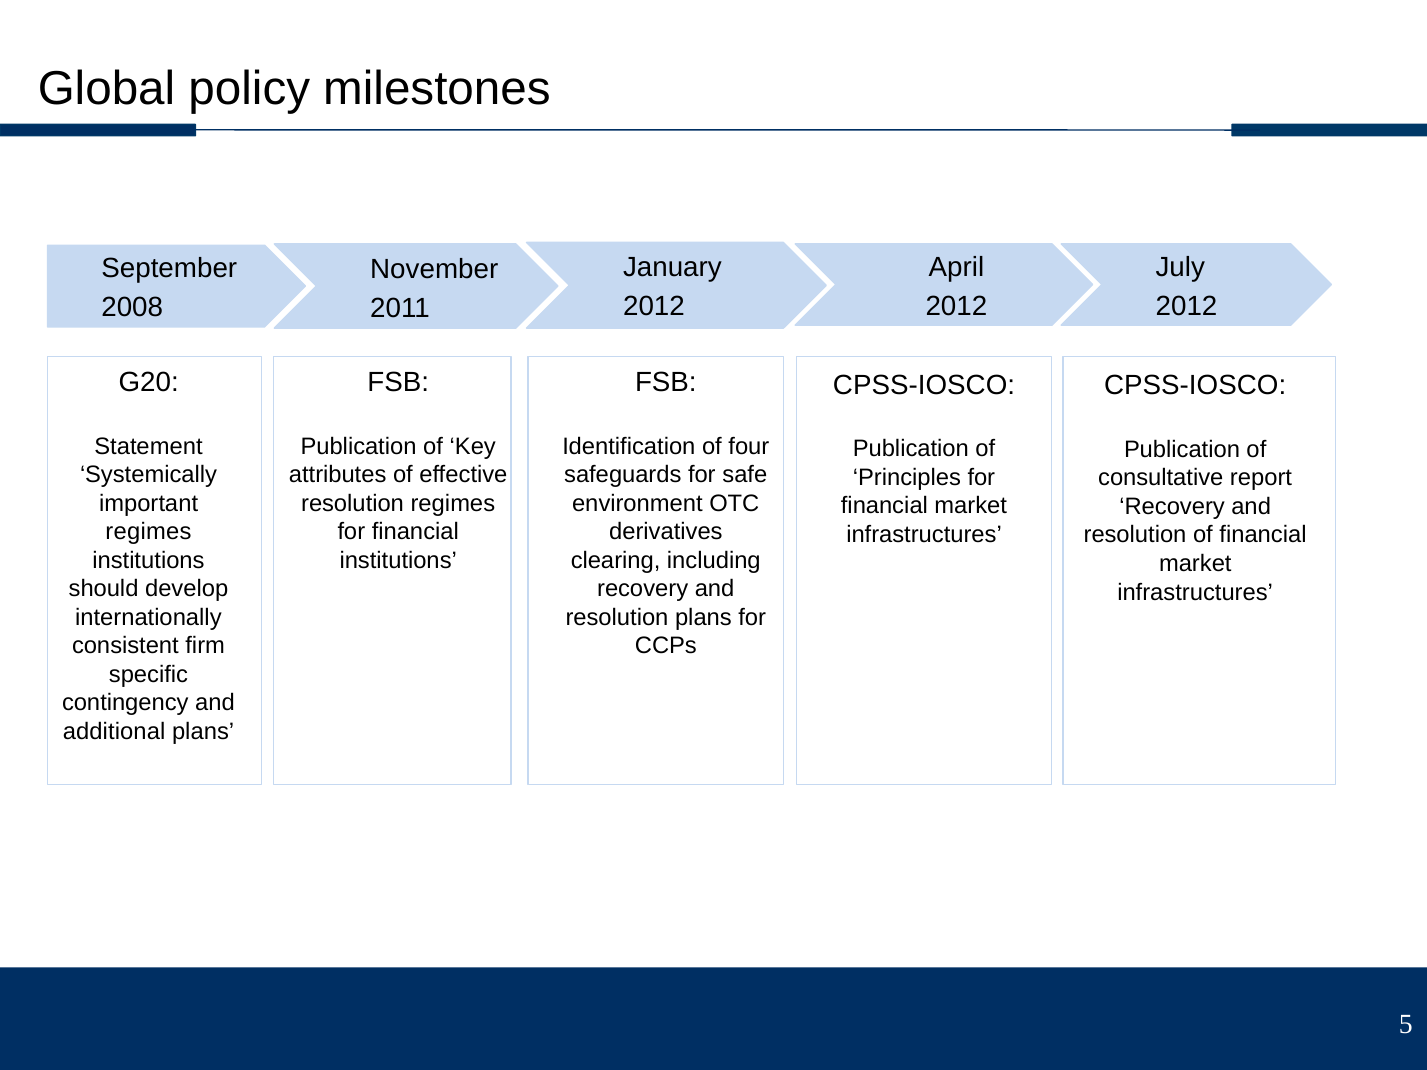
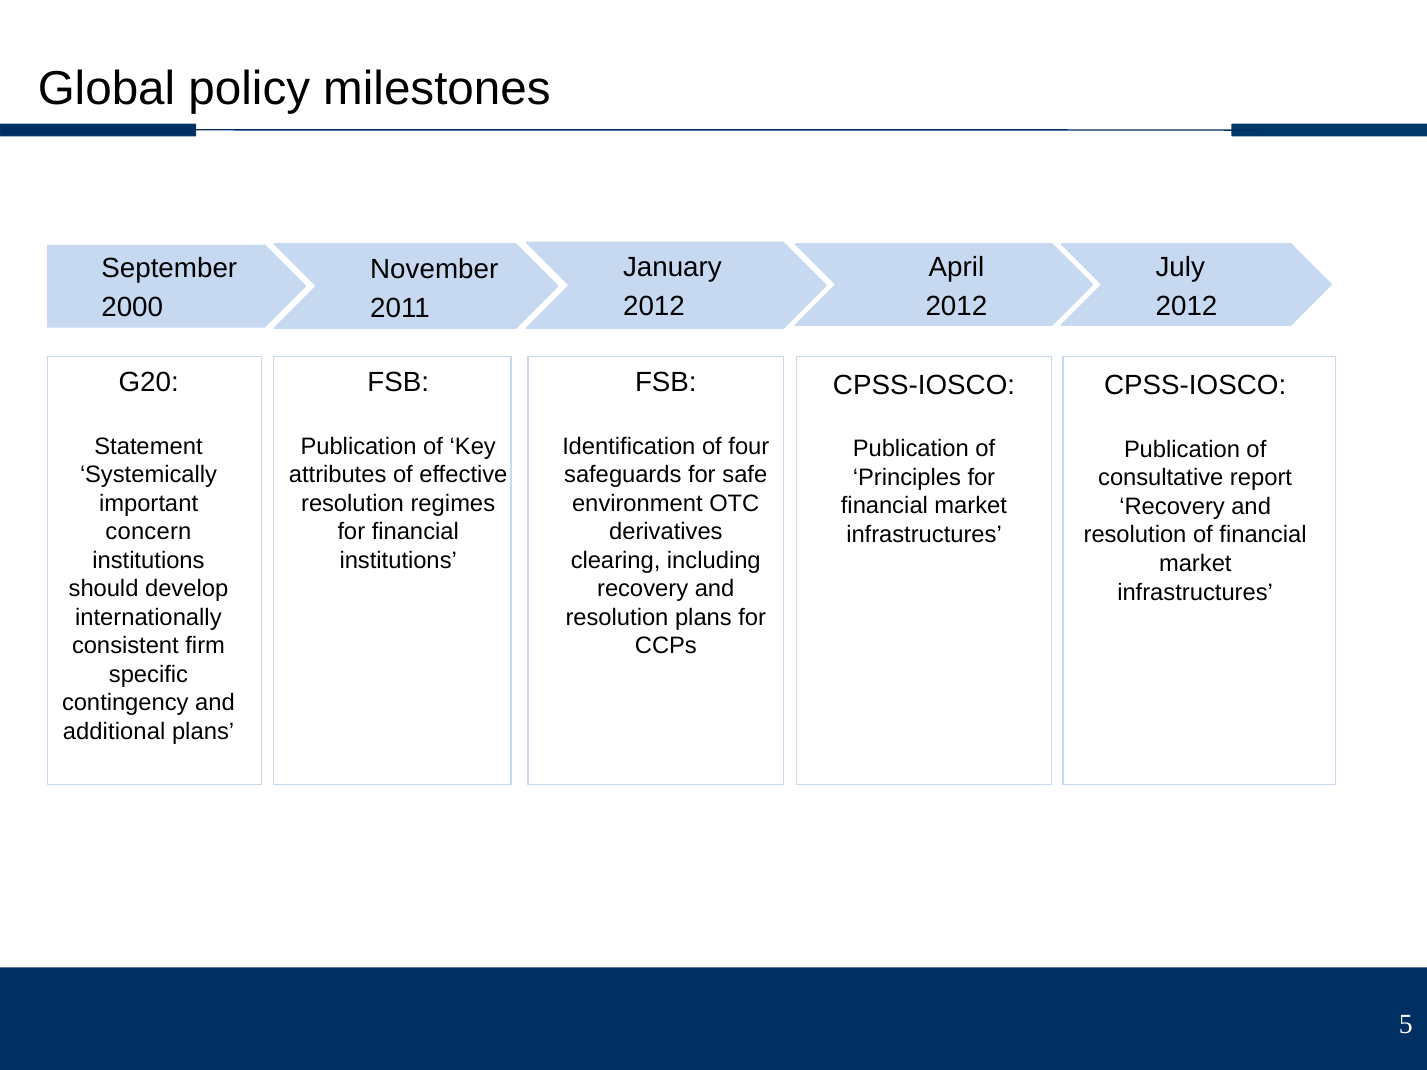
2008: 2008 -> 2000
regimes at (148, 532): regimes -> concern
